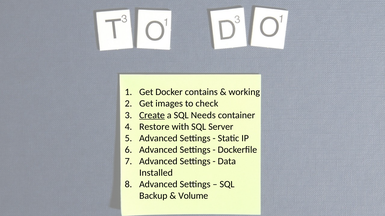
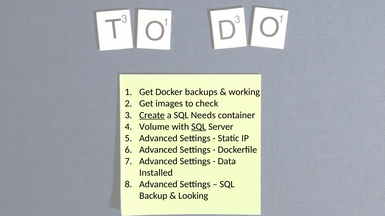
contains: contains -> backups
Restore: Restore -> Volume
SQL at (199, 127) underline: none -> present
Volume: Volume -> Looking
